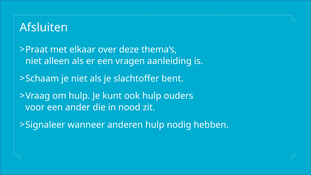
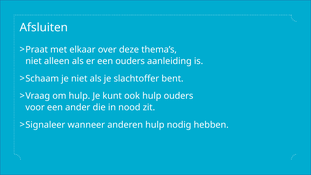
een vragen: vragen -> ouders
